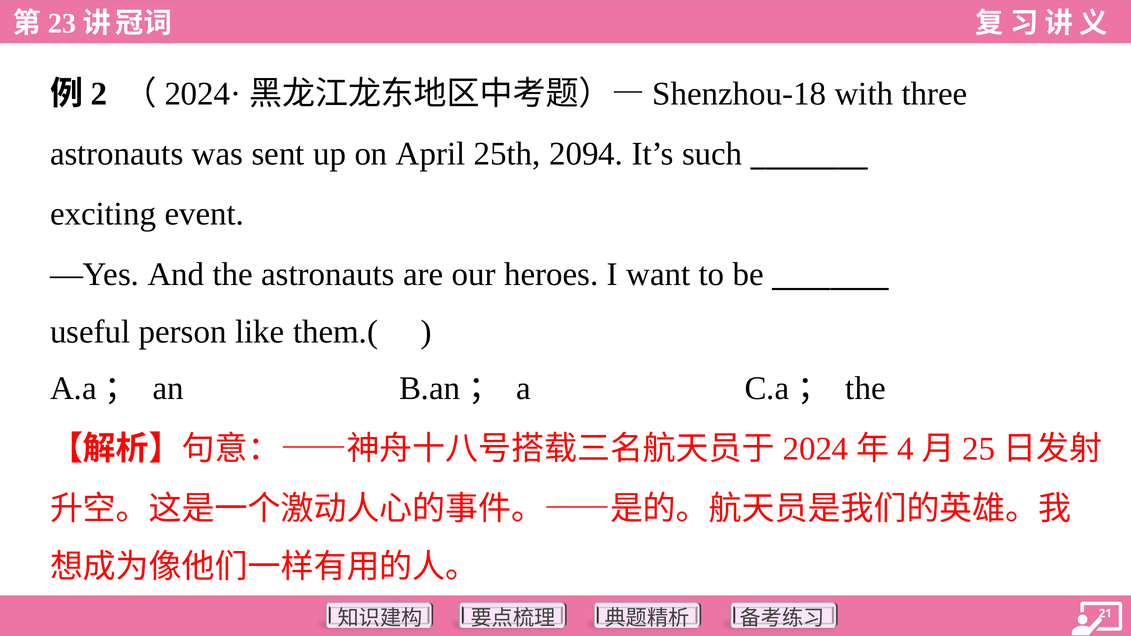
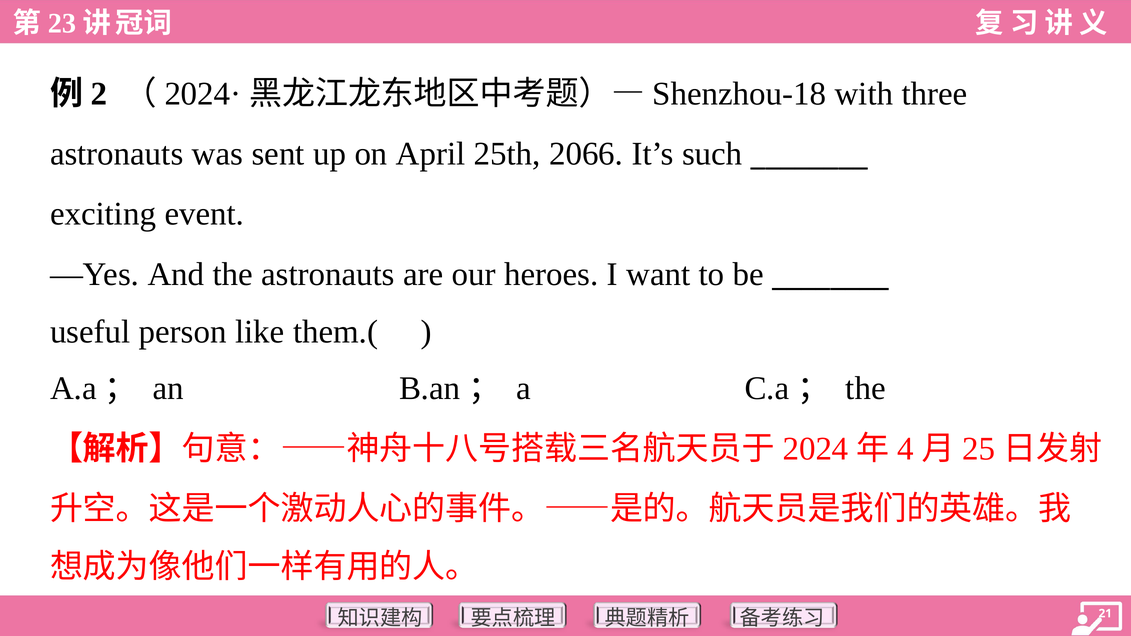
2094: 2094 -> 2066
